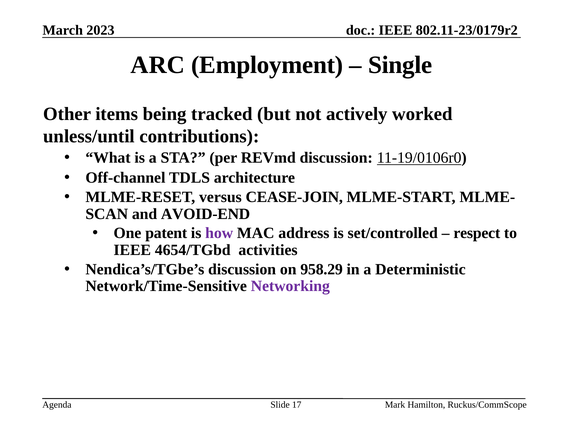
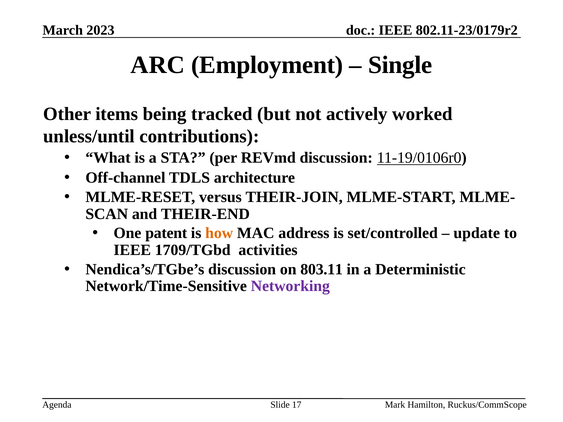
CEASE-JOIN: CEASE-JOIN -> THEIR-JOIN
AVOID-END: AVOID-END -> THEIR-END
how colour: purple -> orange
respect: respect -> update
4654/TGbd: 4654/TGbd -> 1709/TGbd
958.29: 958.29 -> 803.11
